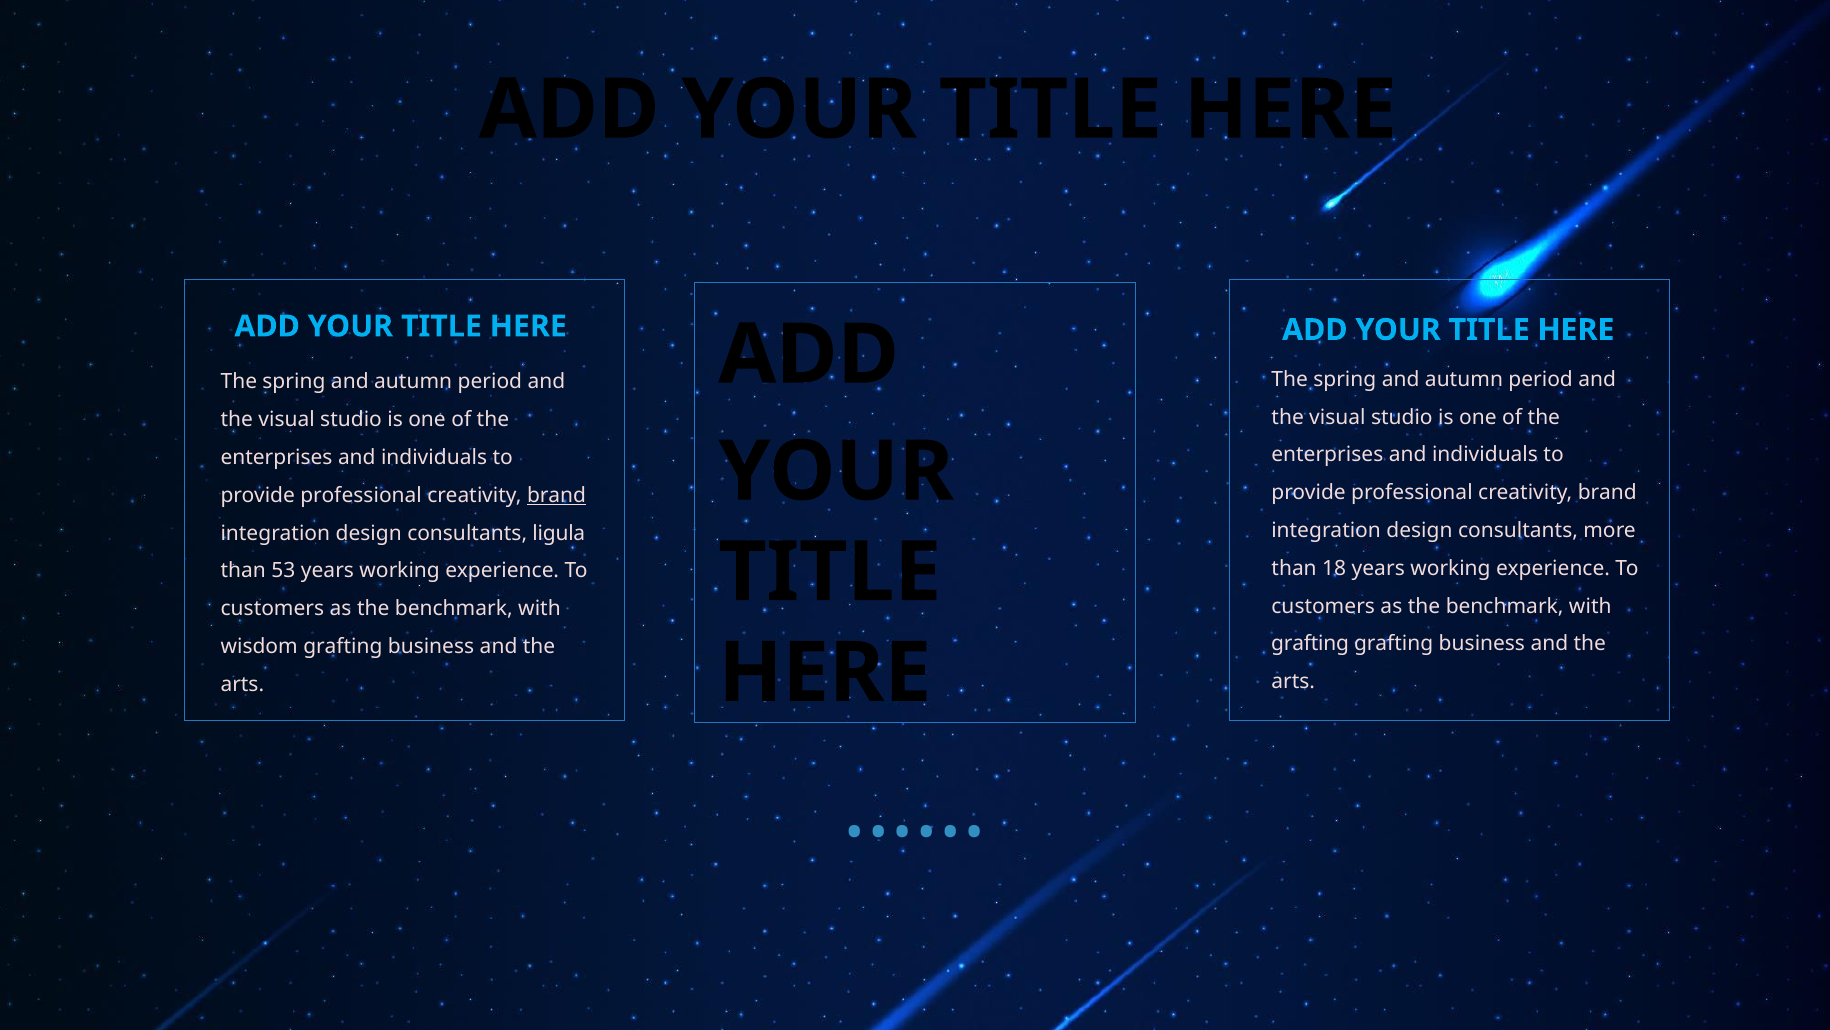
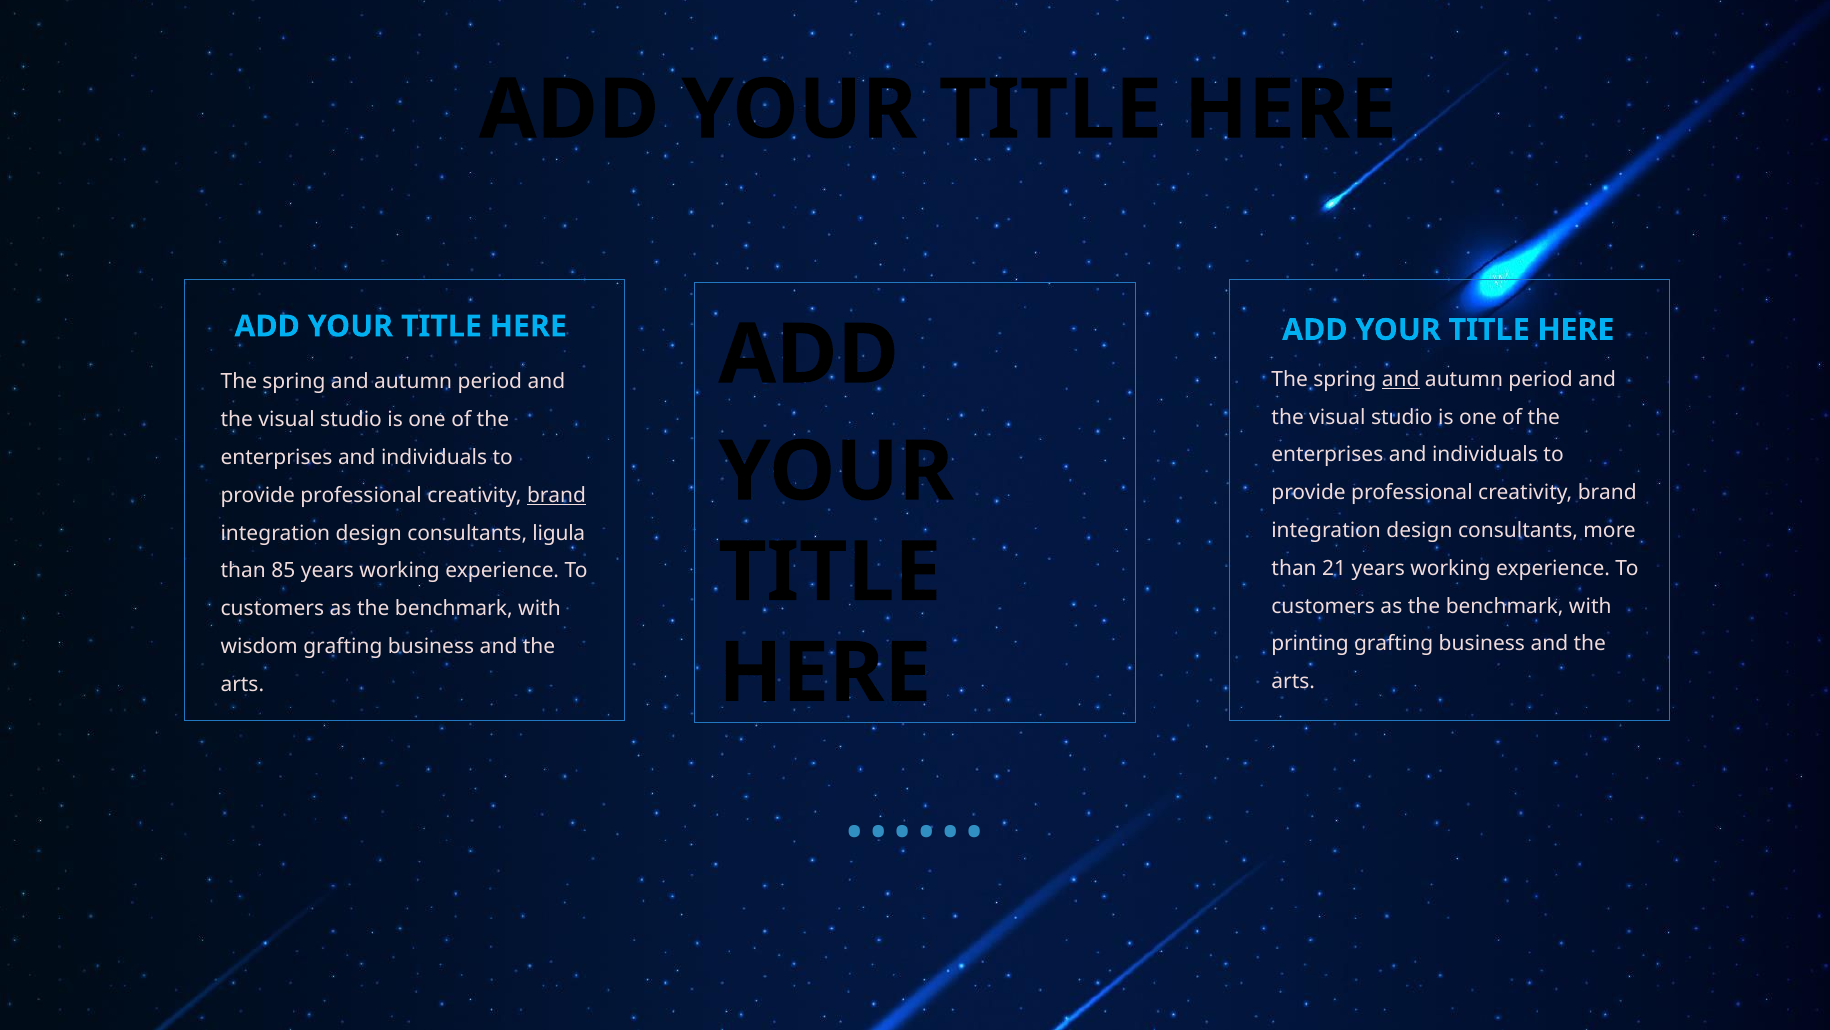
and at (1401, 379) underline: none -> present
18: 18 -> 21
53: 53 -> 85
grafting at (1310, 644): grafting -> printing
